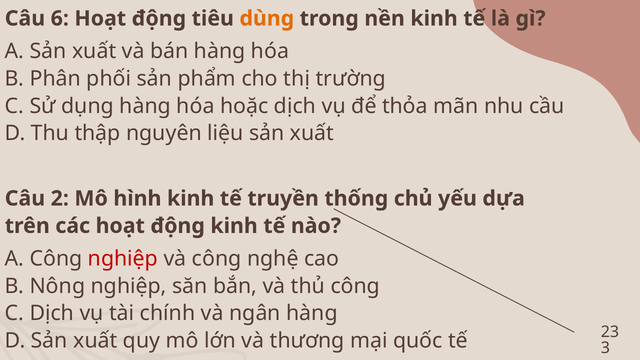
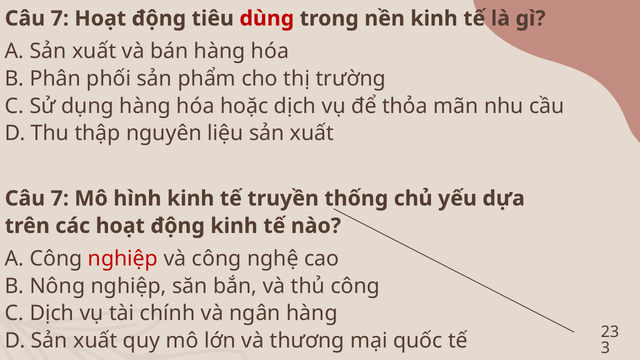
6 at (60, 18): 6 -> 7
dùng colour: orange -> red
2 at (60, 198): 2 -> 7
